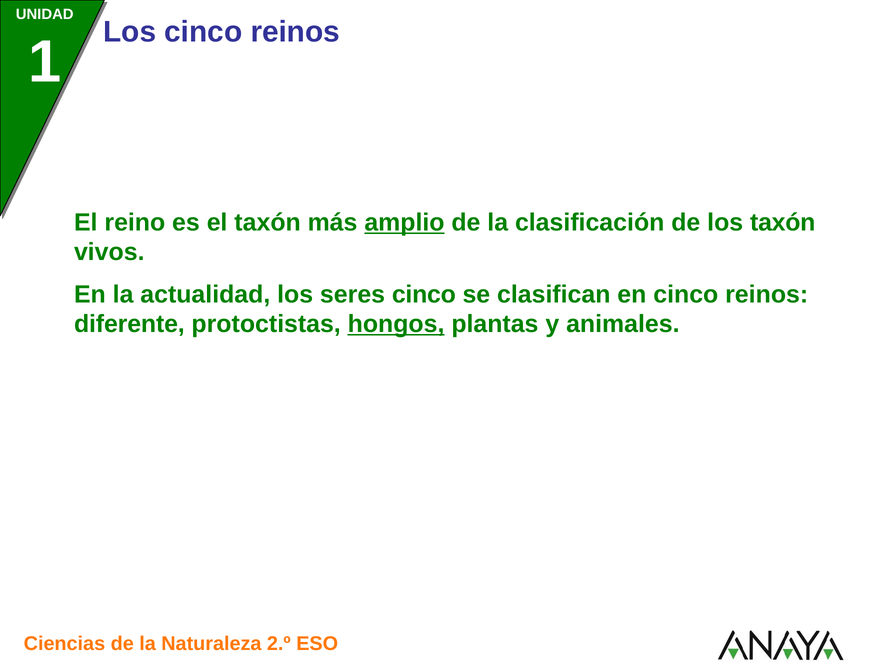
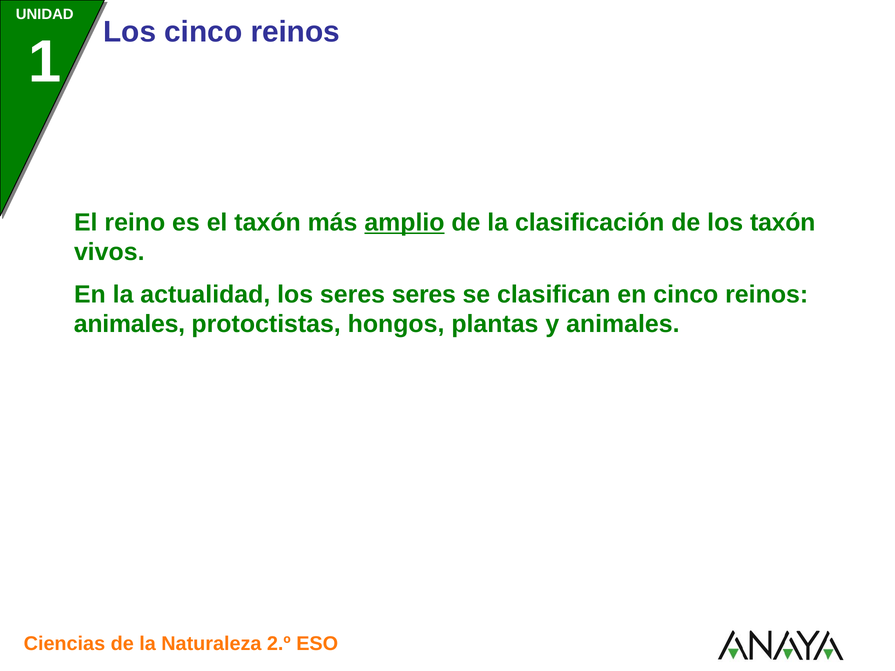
seres cinco: cinco -> seres
diferente at (129, 324): diferente -> animales
hongos underline: present -> none
